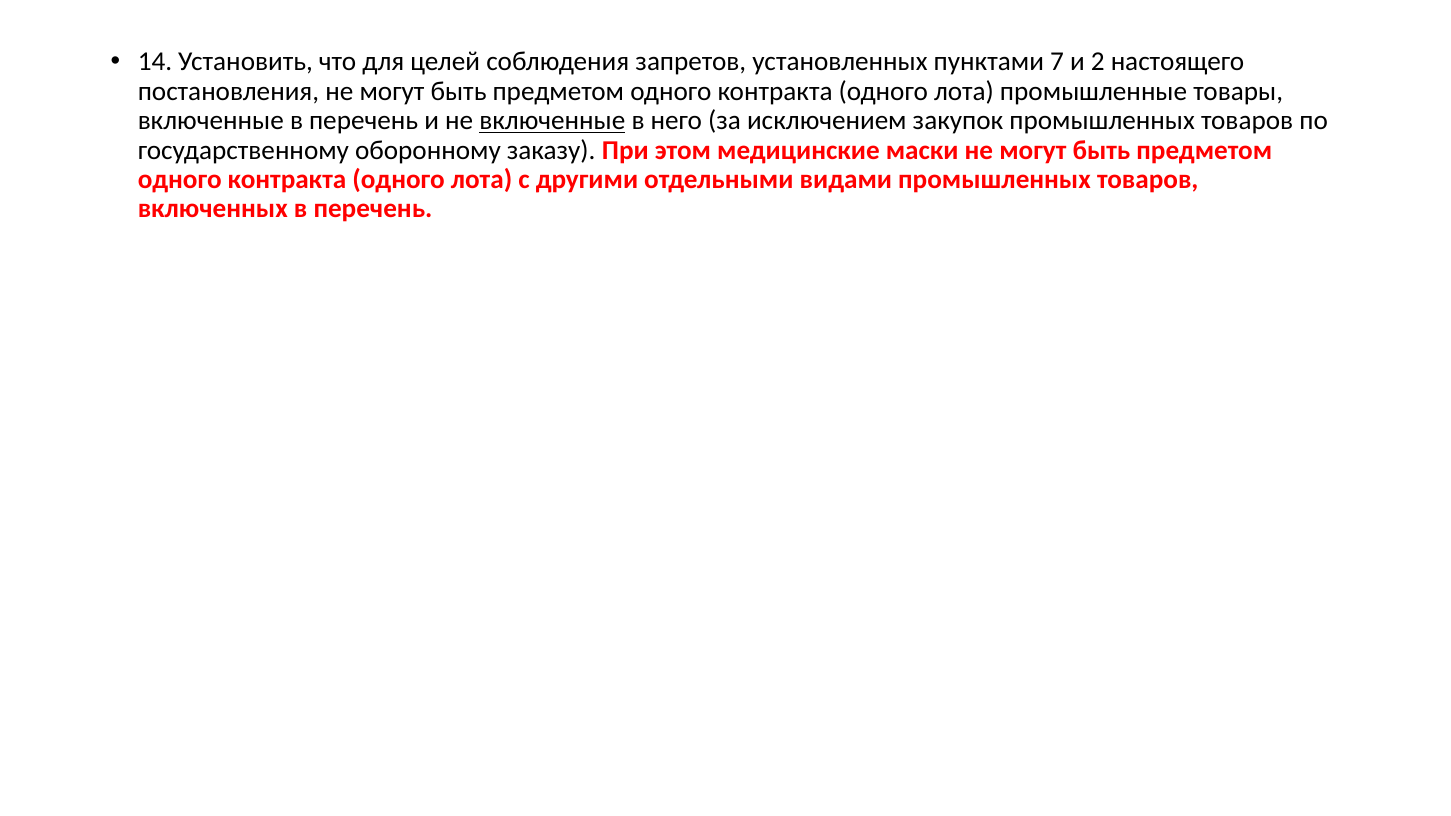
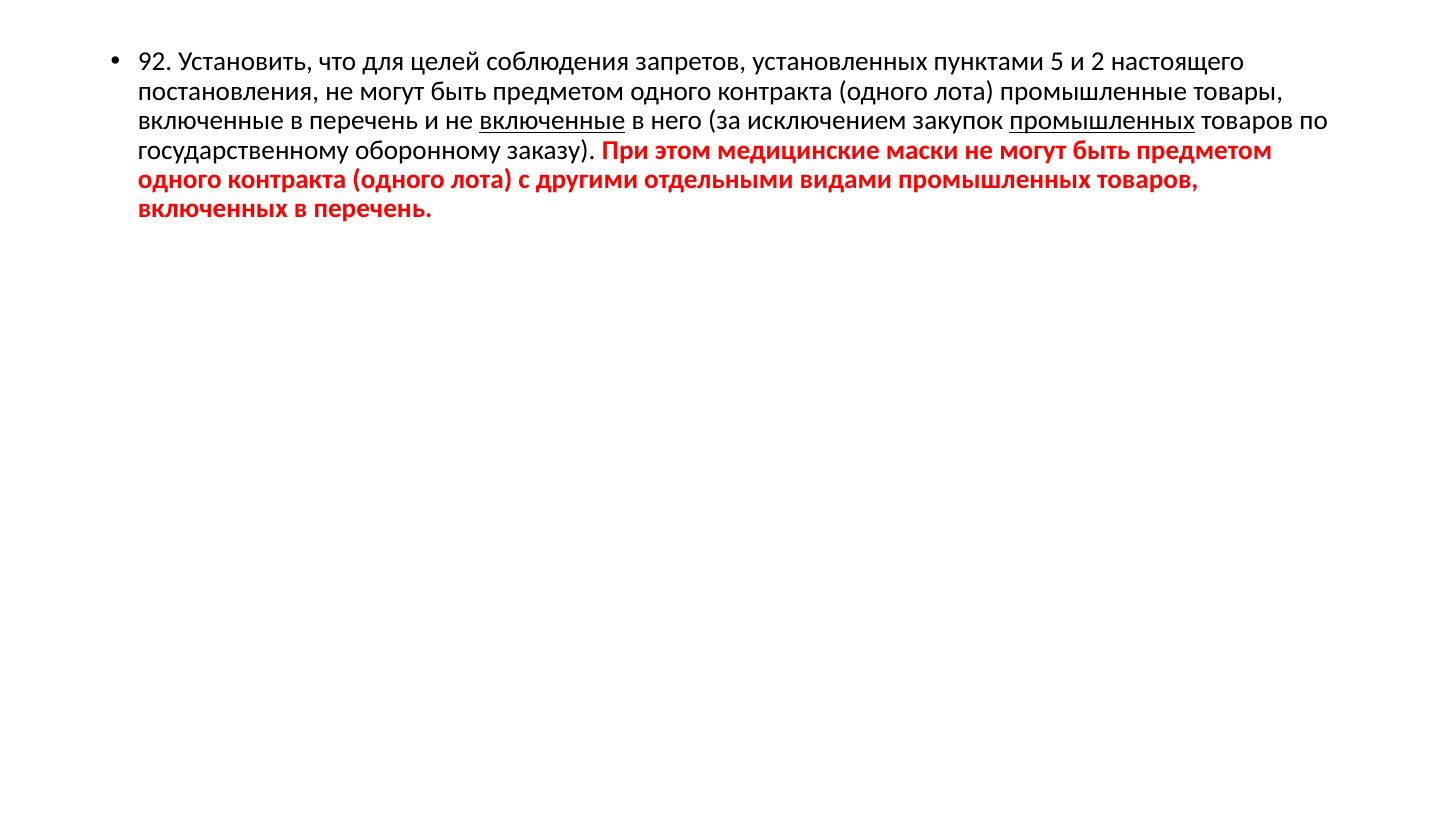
14: 14 -> 92
7: 7 -> 5
промышленных at (1102, 121) underline: none -> present
